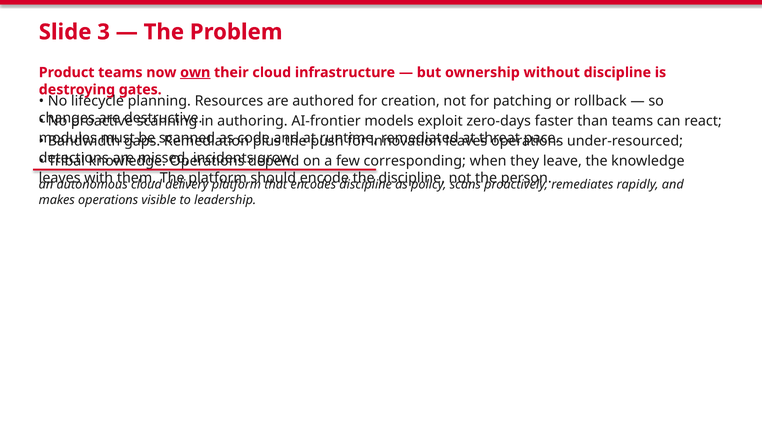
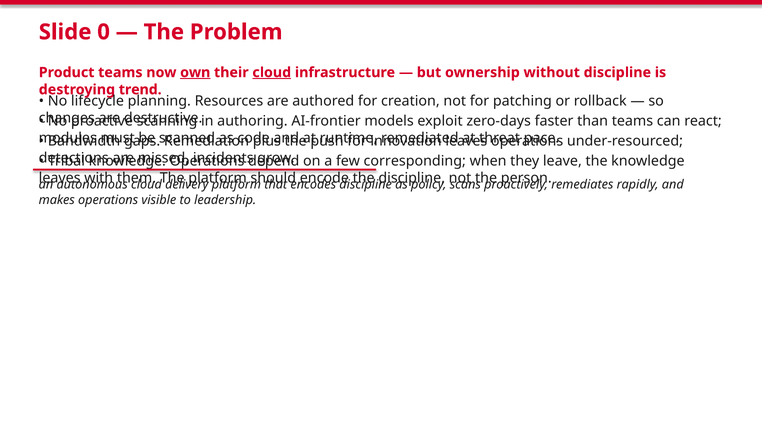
3: 3 -> 0
cloud at (272, 72) underline: none -> present
gates: gates -> trend
